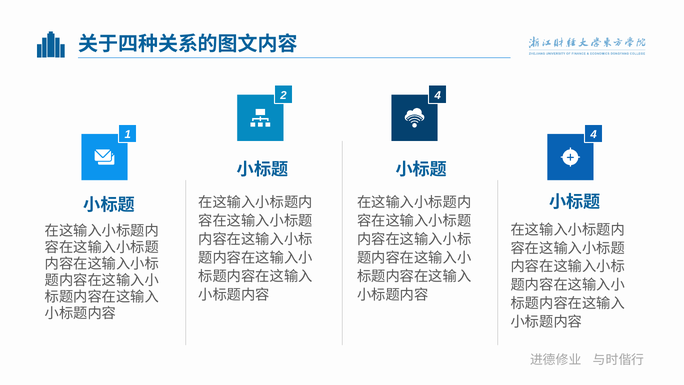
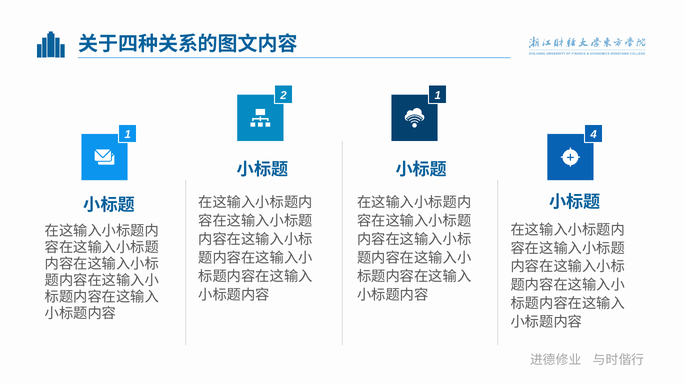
2 4: 4 -> 1
